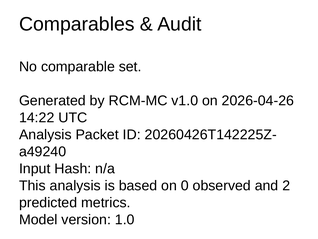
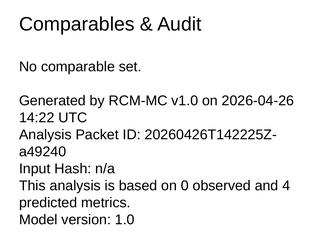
2: 2 -> 4
